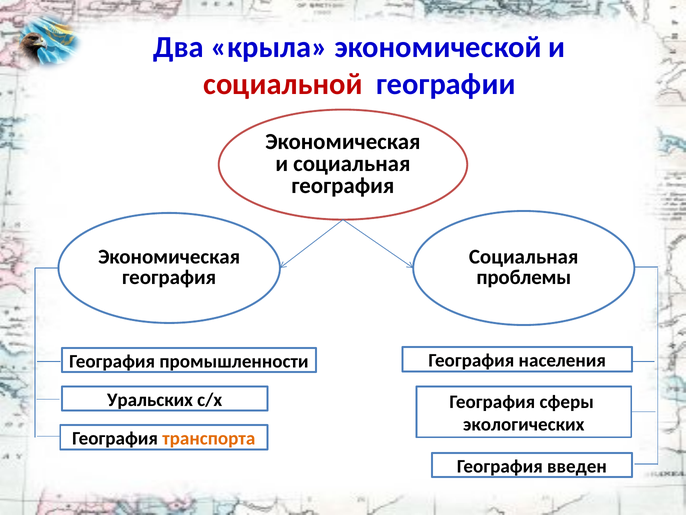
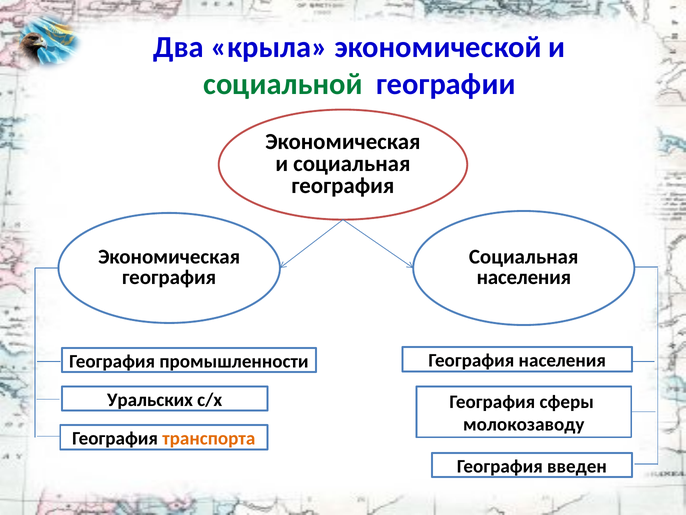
социальной colour: red -> green
проблемы at (524, 277): проблемы -> населения
экологических: экологических -> молокозаводу
